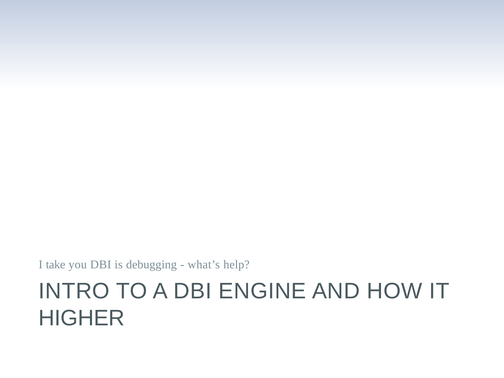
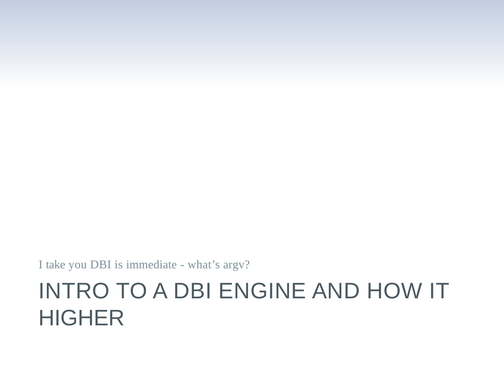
debugging: debugging -> immediate
help: help -> argv
